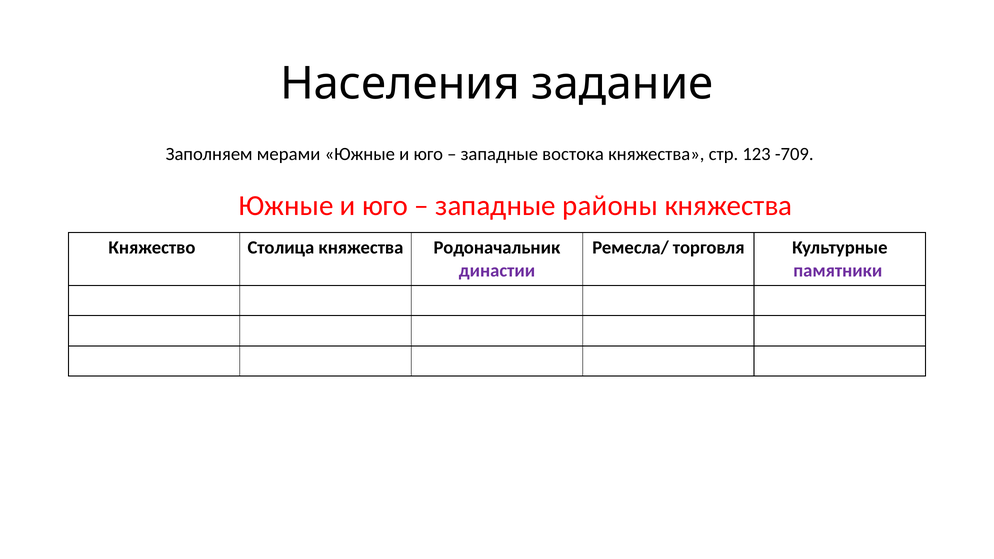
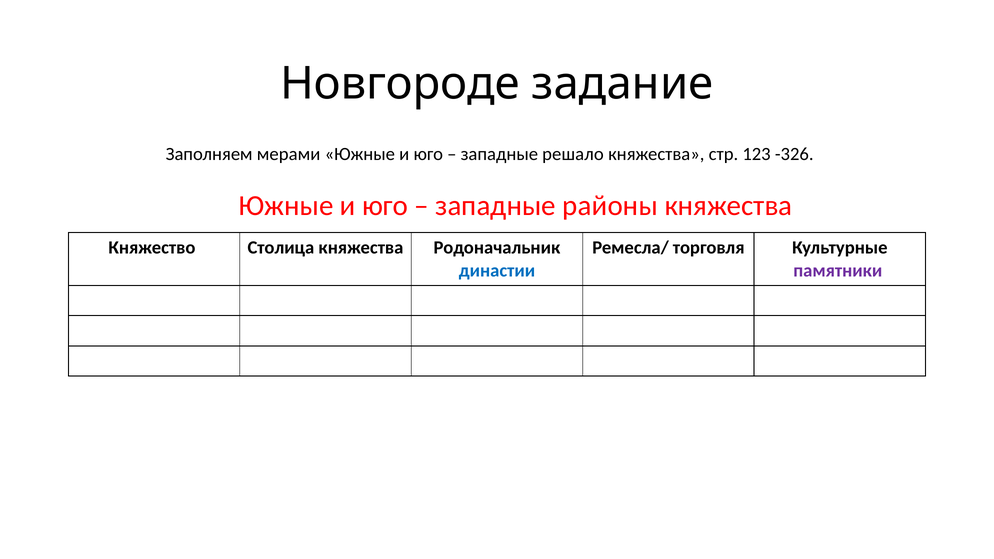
Населения: Населения -> Новгороде
востока: востока -> решало
-709: -709 -> -326
династии colour: purple -> blue
